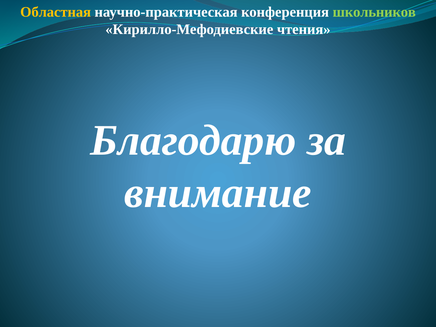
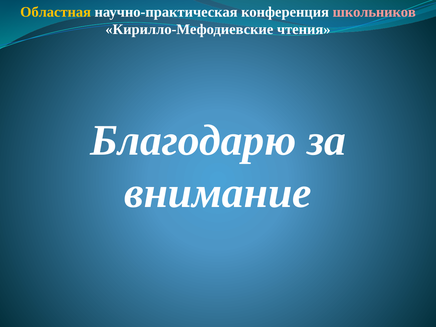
школьников colour: light green -> pink
